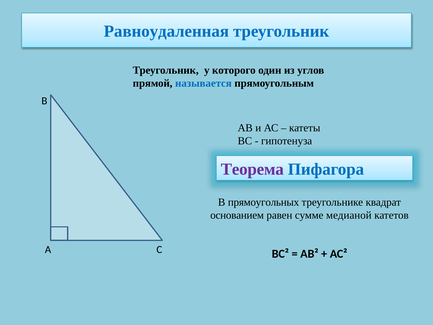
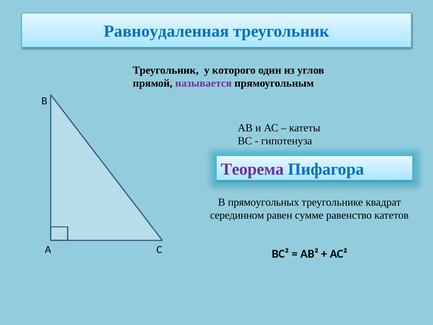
называется colour: blue -> purple
основанием: основанием -> серединном
медианой: медианой -> равенство
